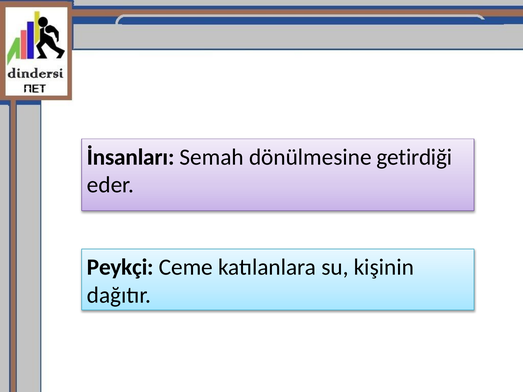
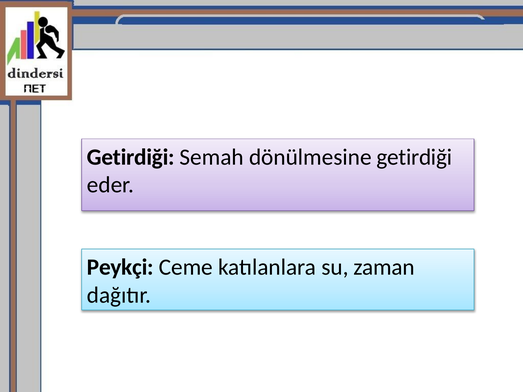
İnsanları at (131, 157): İnsanları -> Getirdiği
kişinin: kişinin -> zaman
